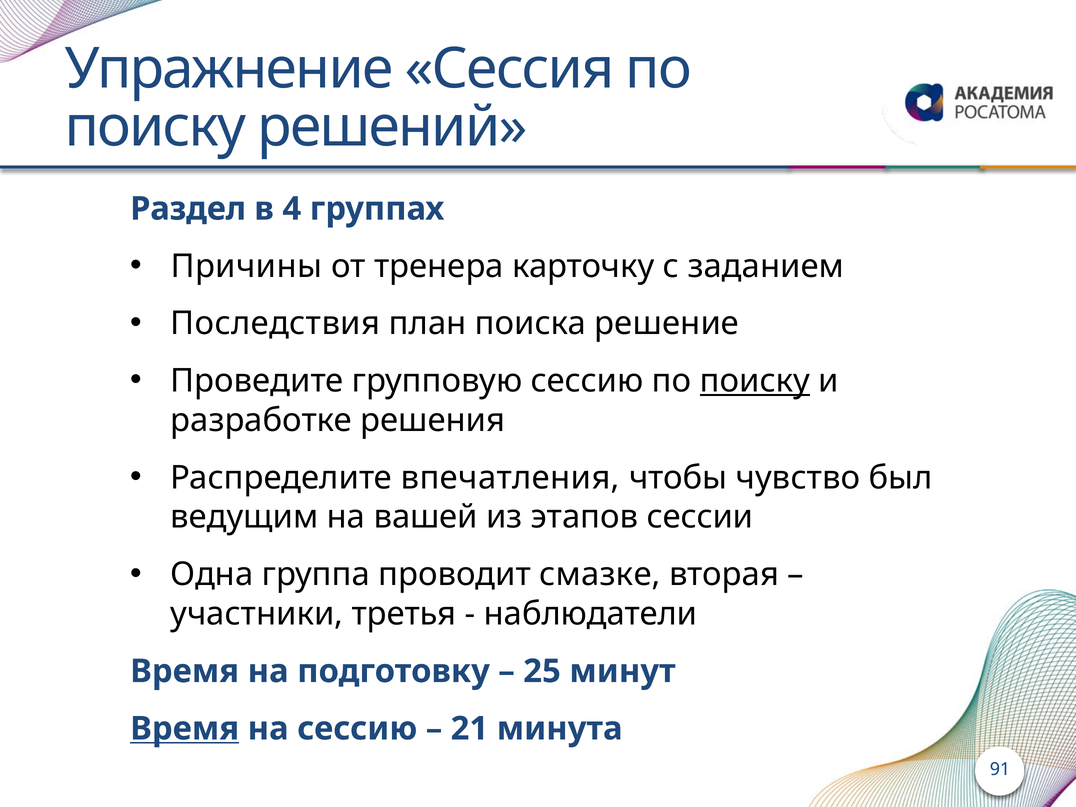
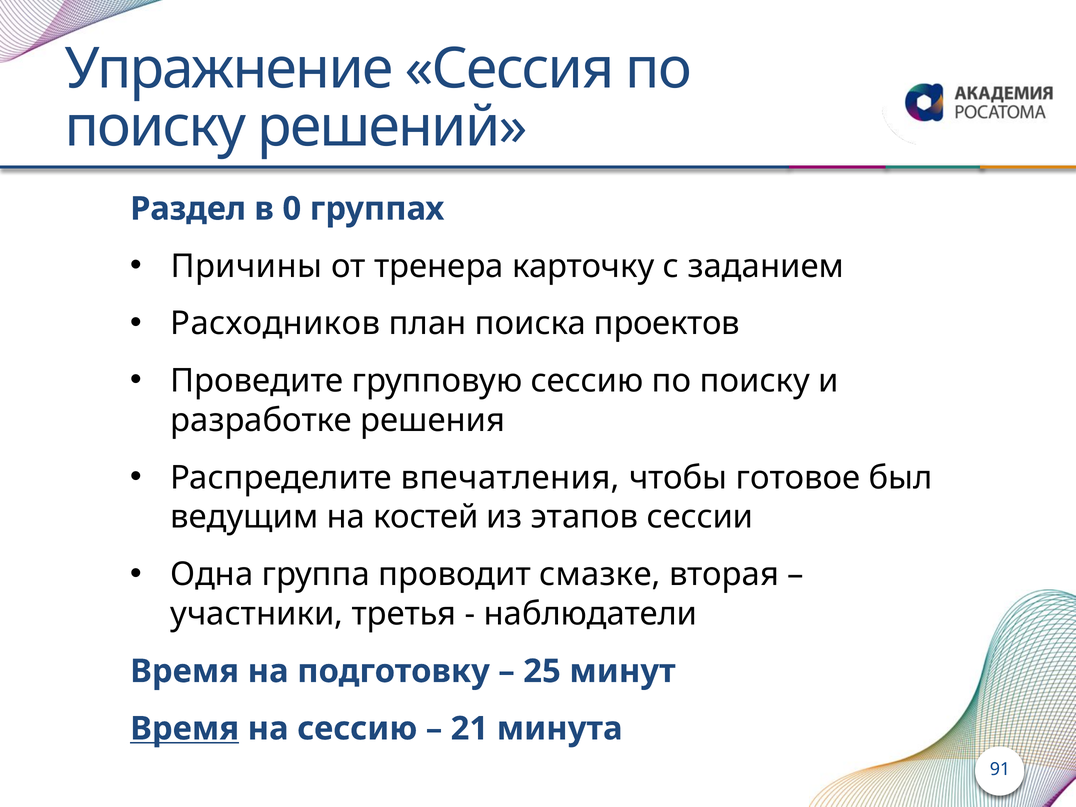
4: 4 -> 0
Последствия: Последствия -> Расходников
решение: решение -> проектов
поиску at (755, 381) underline: present -> none
чувство: чувство -> готовое
вашей: вашей -> костей
